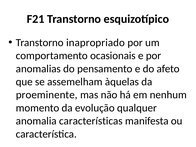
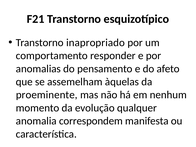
ocasionais: ocasionais -> responder
características: características -> correspondem
